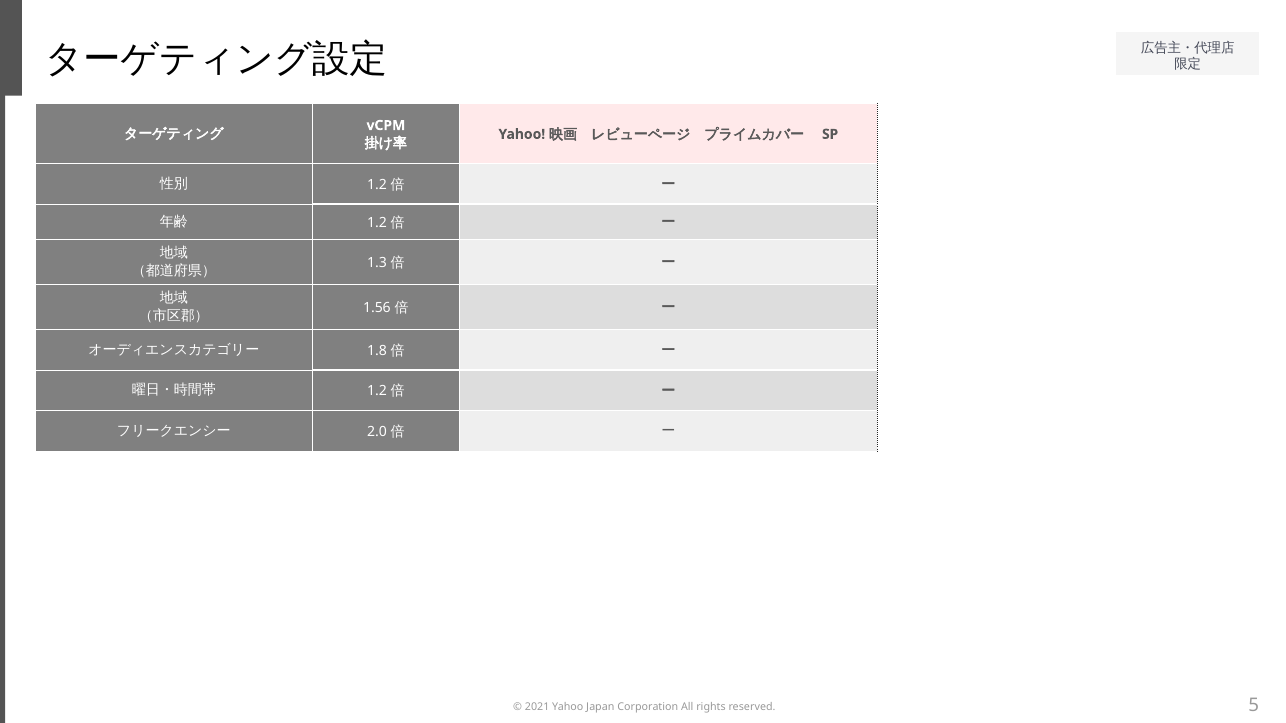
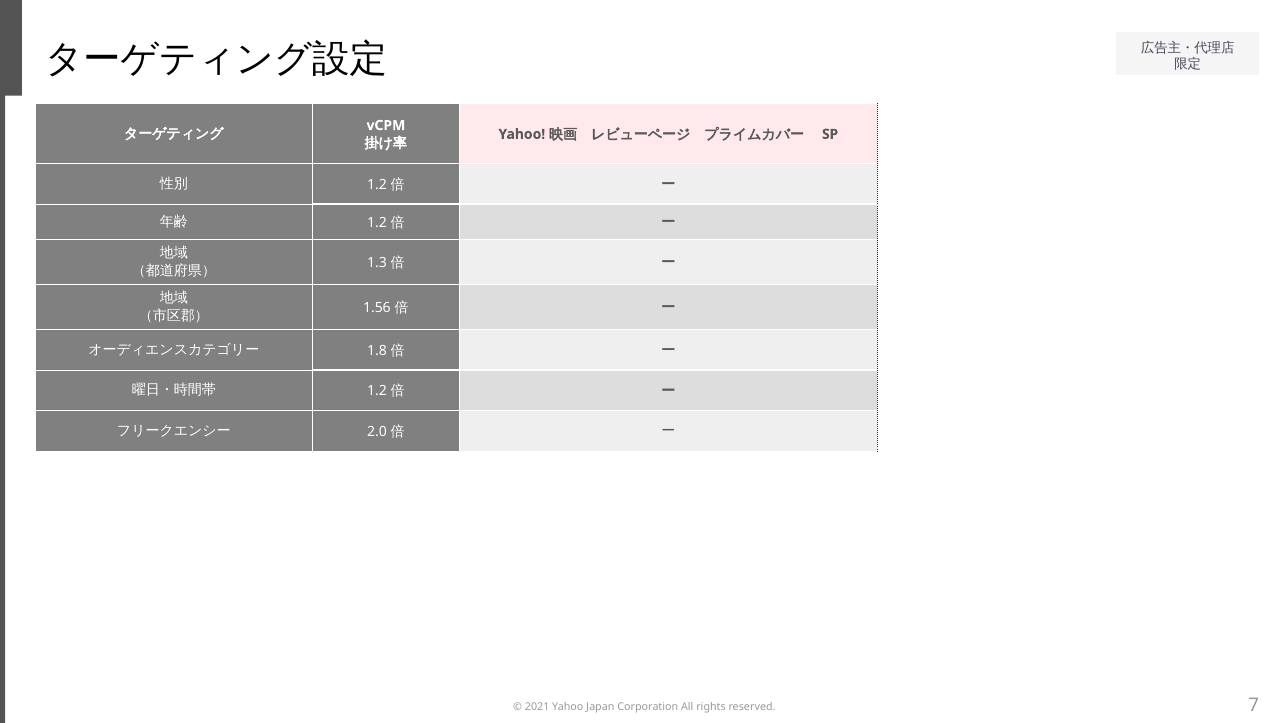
5: 5 -> 7
